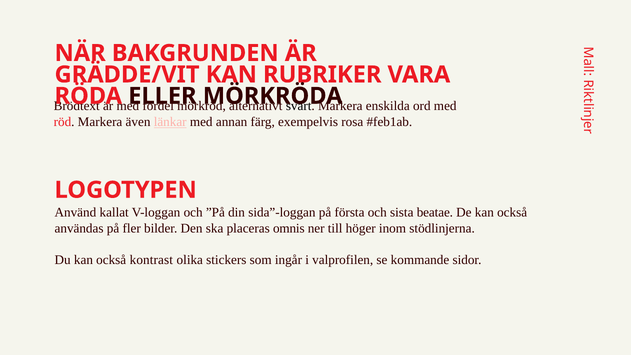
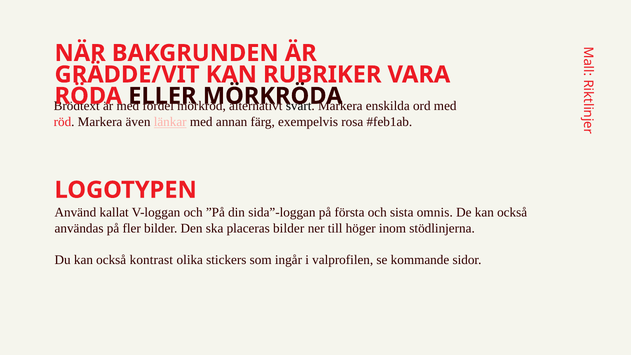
beatae: beatae -> omnis
placeras omnis: omnis -> bilder
